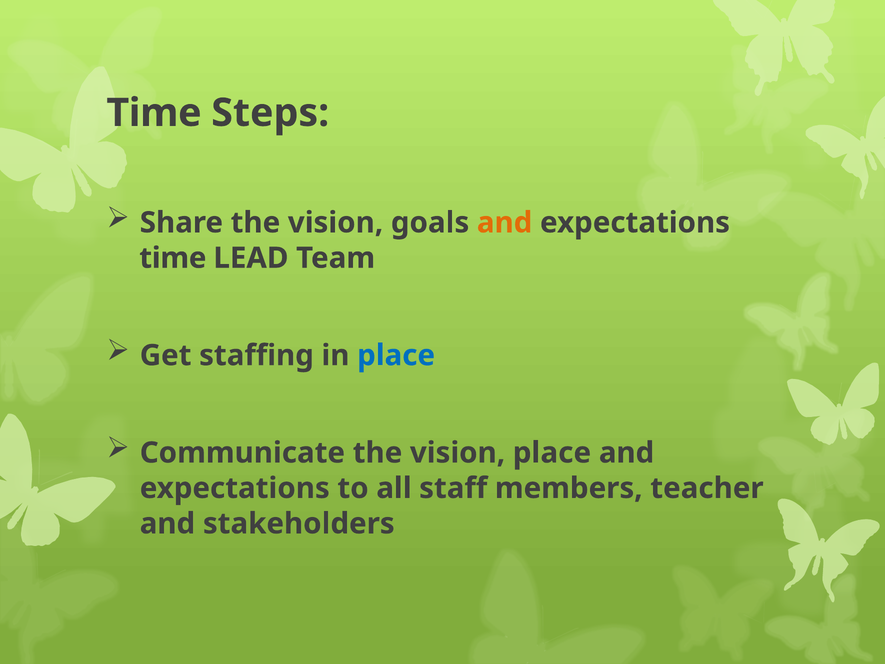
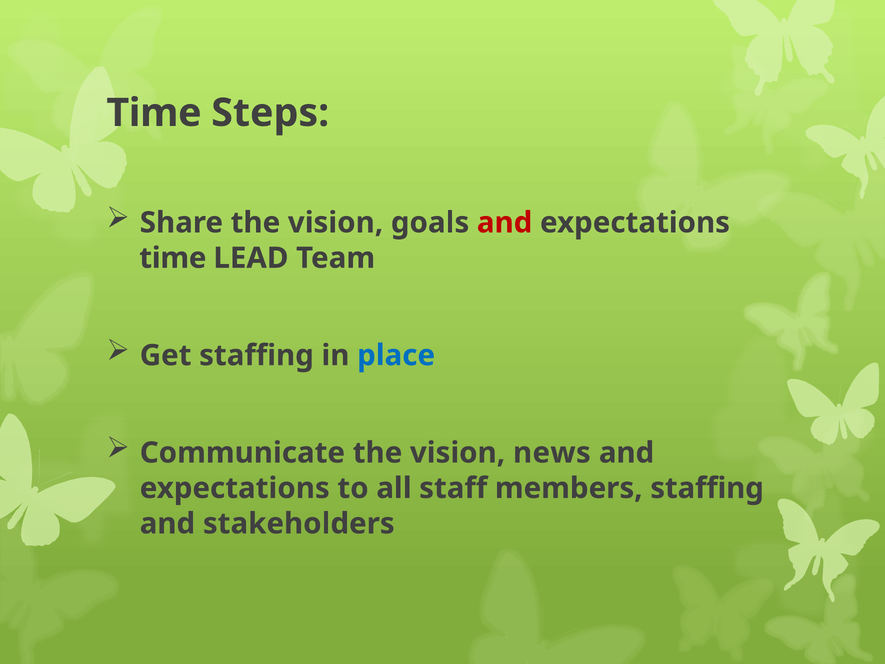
and at (505, 223) colour: orange -> red
vision place: place -> news
members teacher: teacher -> staffing
